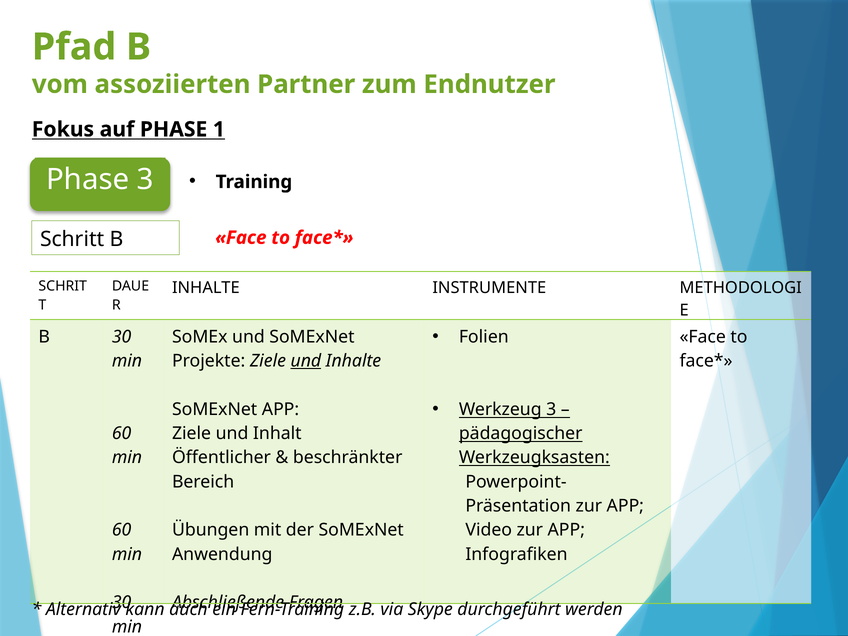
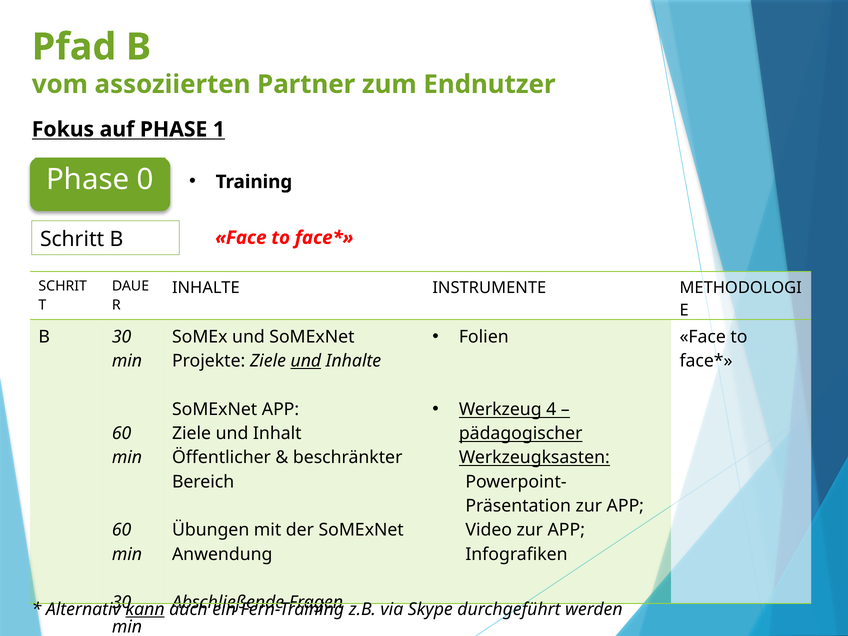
Phase 3: 3 -> 0
Werkzeug 3: 3 -> 4
kann underline: none -> present
